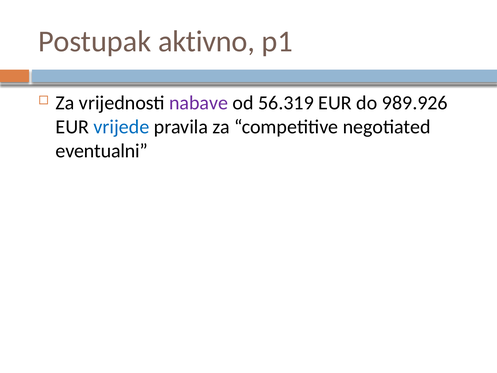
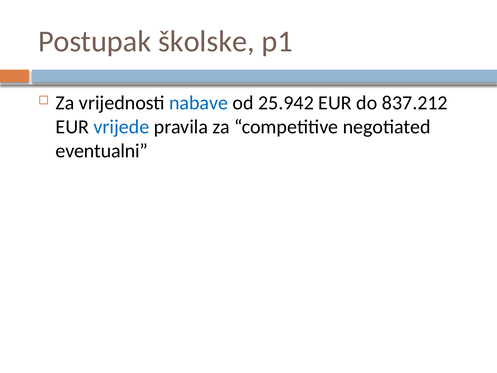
aktivno: aktivno -> školske
nabave colour: purple -> blue
56.319: 56.319 -> 25.942
989.926: 989.926 -> 837.212
